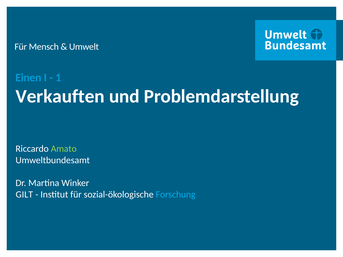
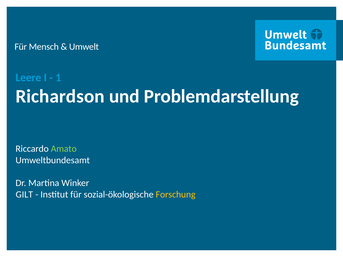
Einen: Einen -> Leere
Verkauften: Verkauften -> Richardson
Forschung colour: light blue -> yellow
